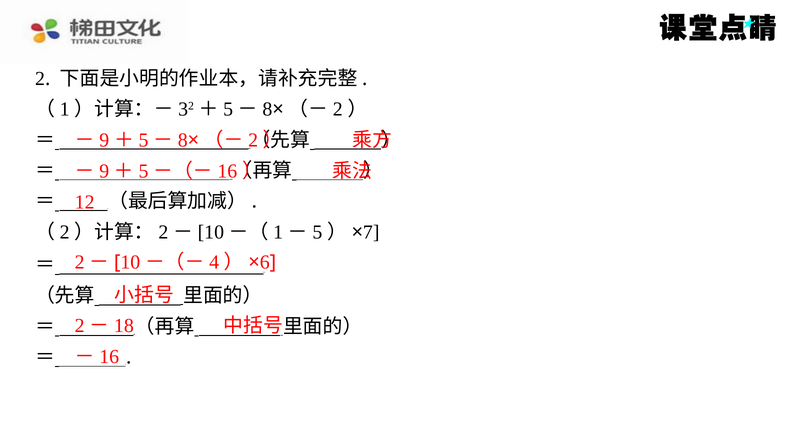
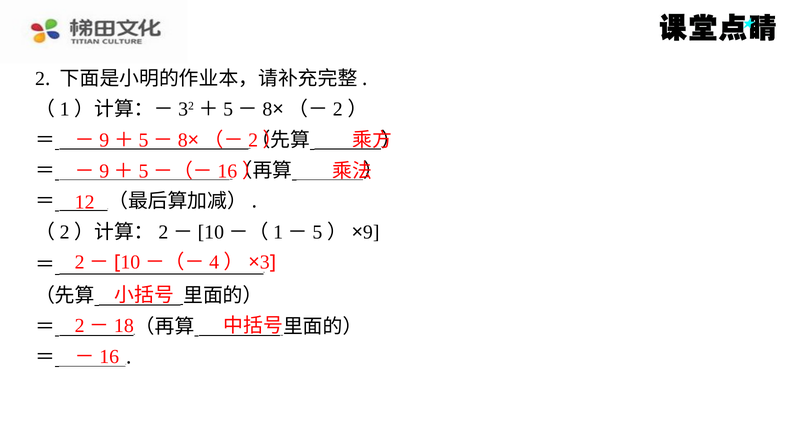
7: 7 -> 9
6: 6 -> 3
